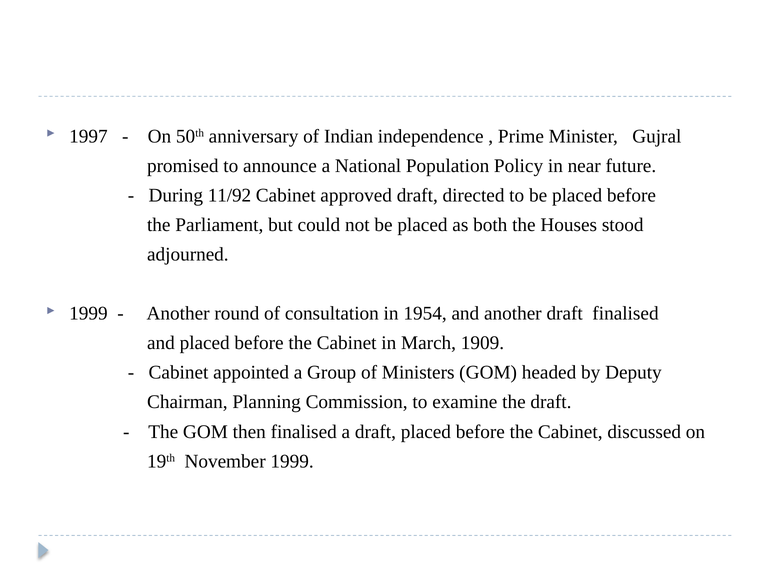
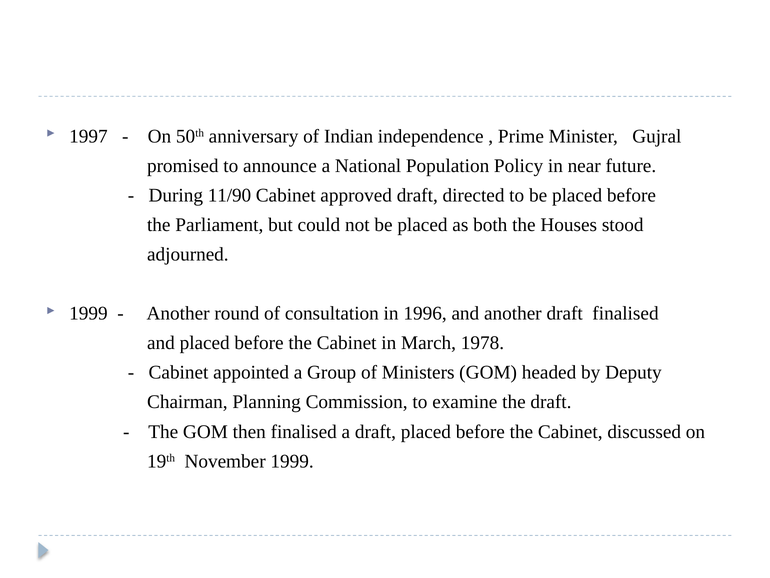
11/92: 11/92 -> 11/90
1954: 1954 -> 1996
1909: 1909 -> 1978
